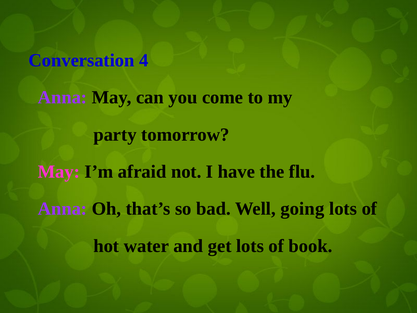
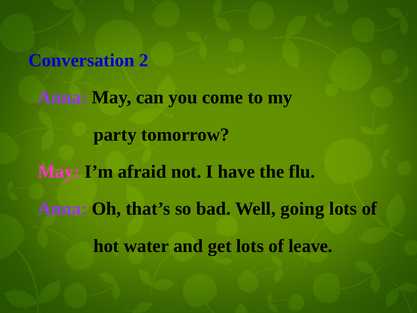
4: 4 -> 2
book: book -> leave
